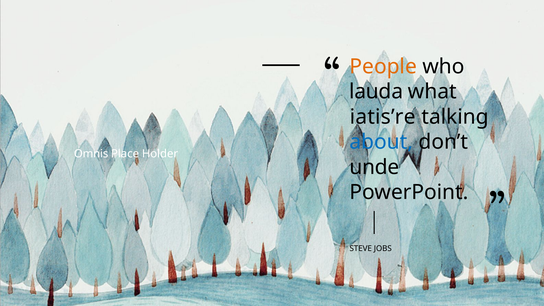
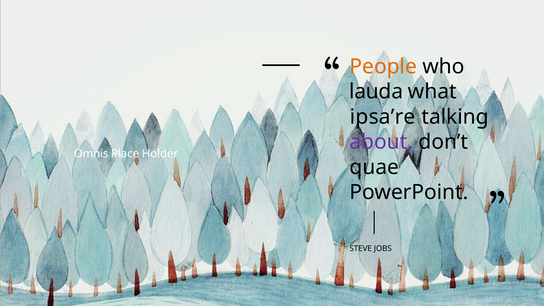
iatis’re: iatis’re -> ipsa’re
about colour: blue -> purple
unde: unde -> quae
